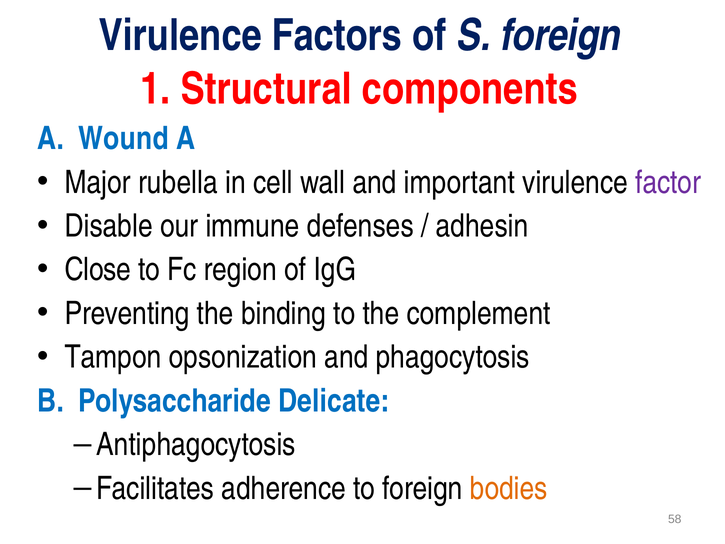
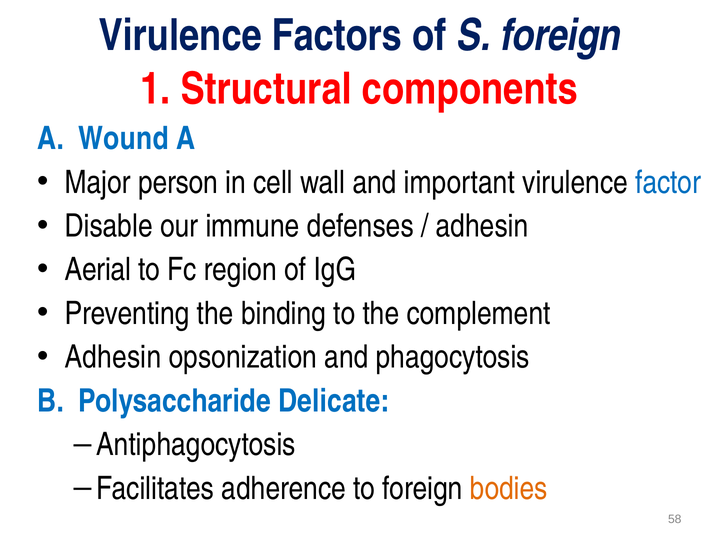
rubella: rubella -> person
factor colour: purple -> blue
Close: Close -> Aerial
Tampon at (113, 357): Tampon -> Adhesin
